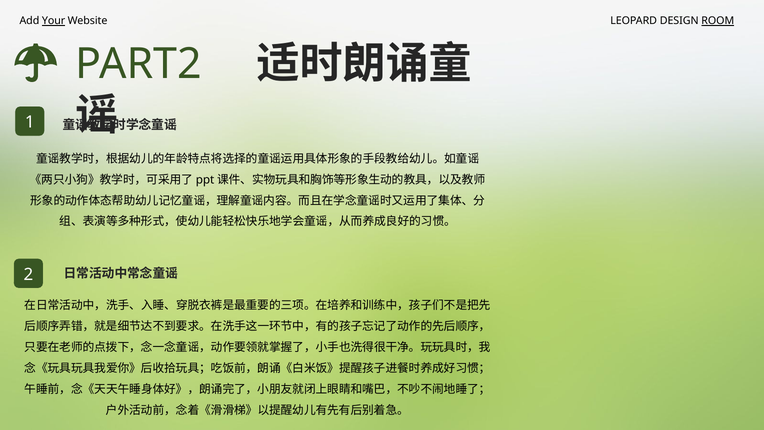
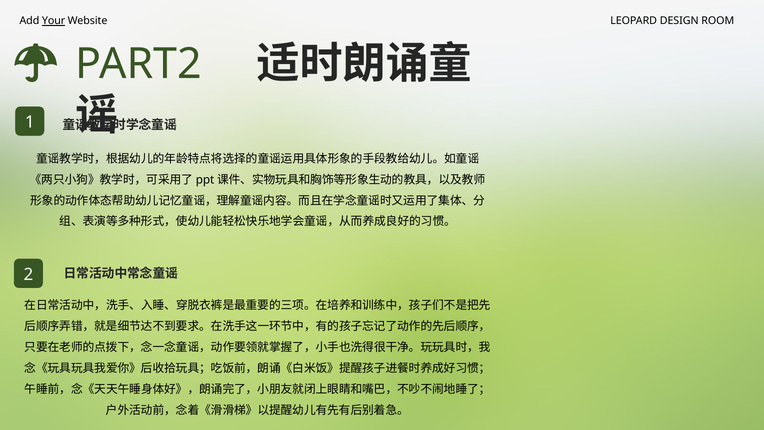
ROOM underline: present -> none
